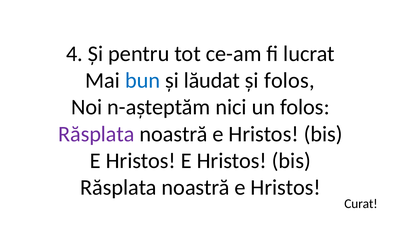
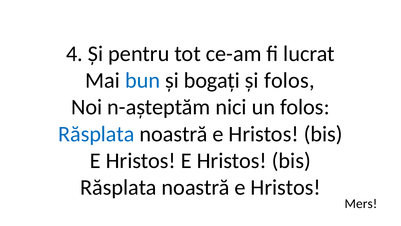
lăudat: lăudat -> bogați
Răsplata at (96, 134) colour: purple -> blue
Curat: Curat -> Mers
